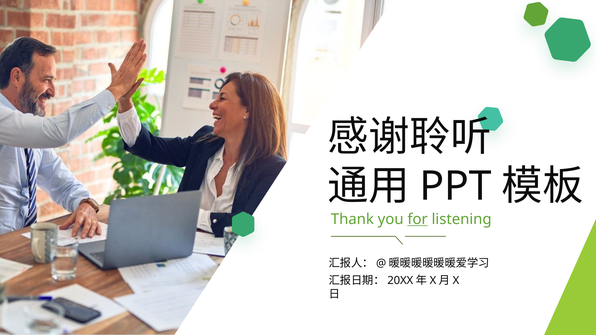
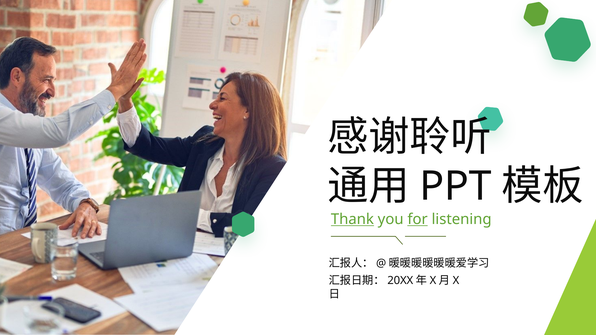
Thank underline: none -> present
